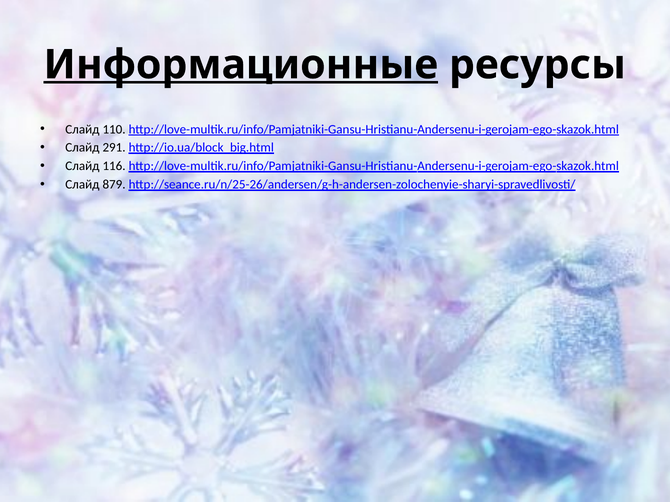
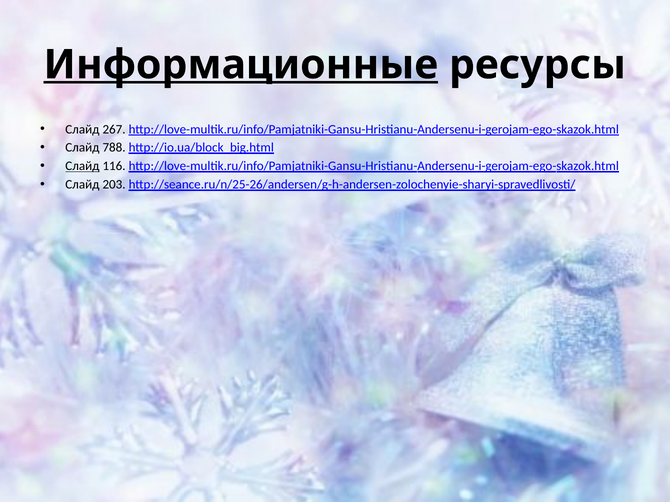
110: 110 -> 267
291: 291 -> 788
Слайд at (82, 166) underline: none -> present
879: 879 -> 203
